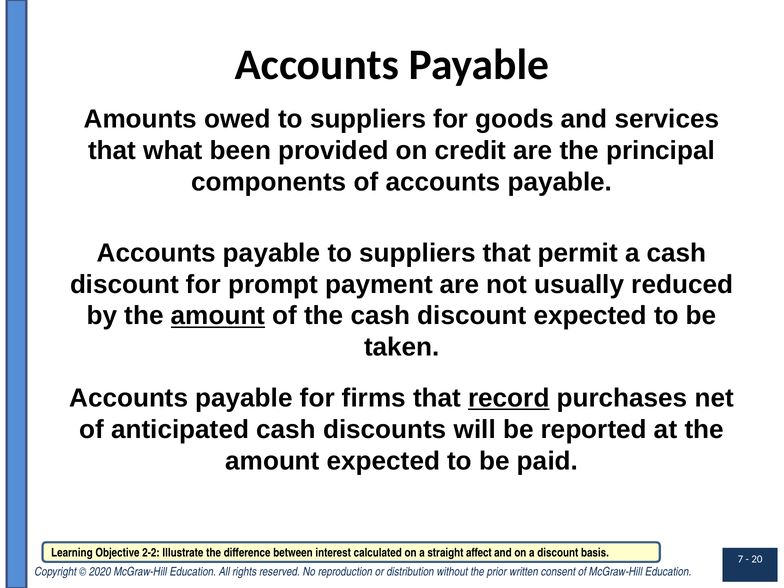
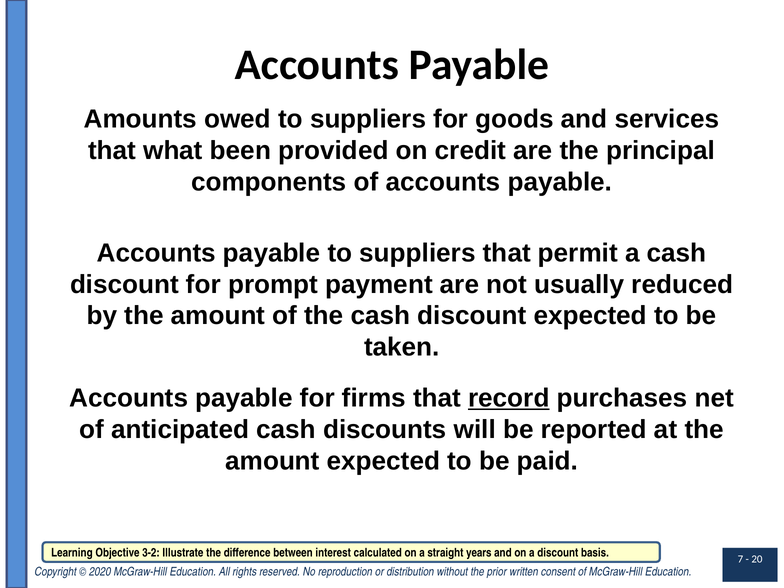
amount at (218, 316) underline: present -> none
2-2: 2-2 -> 3-2
affect: affect -> years
